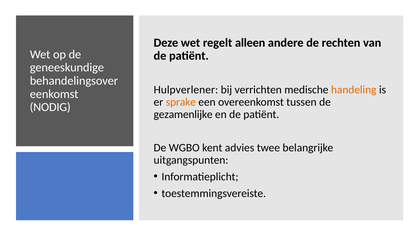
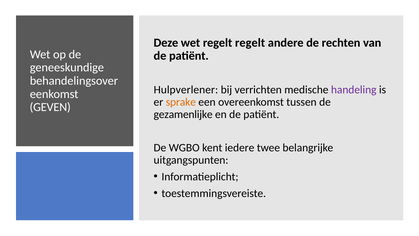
regelt alleen: alleen -> regelt
handeling colour: orange -> purple
NODIG: NODIG -> GEVEN
advies: advies -> iedere
